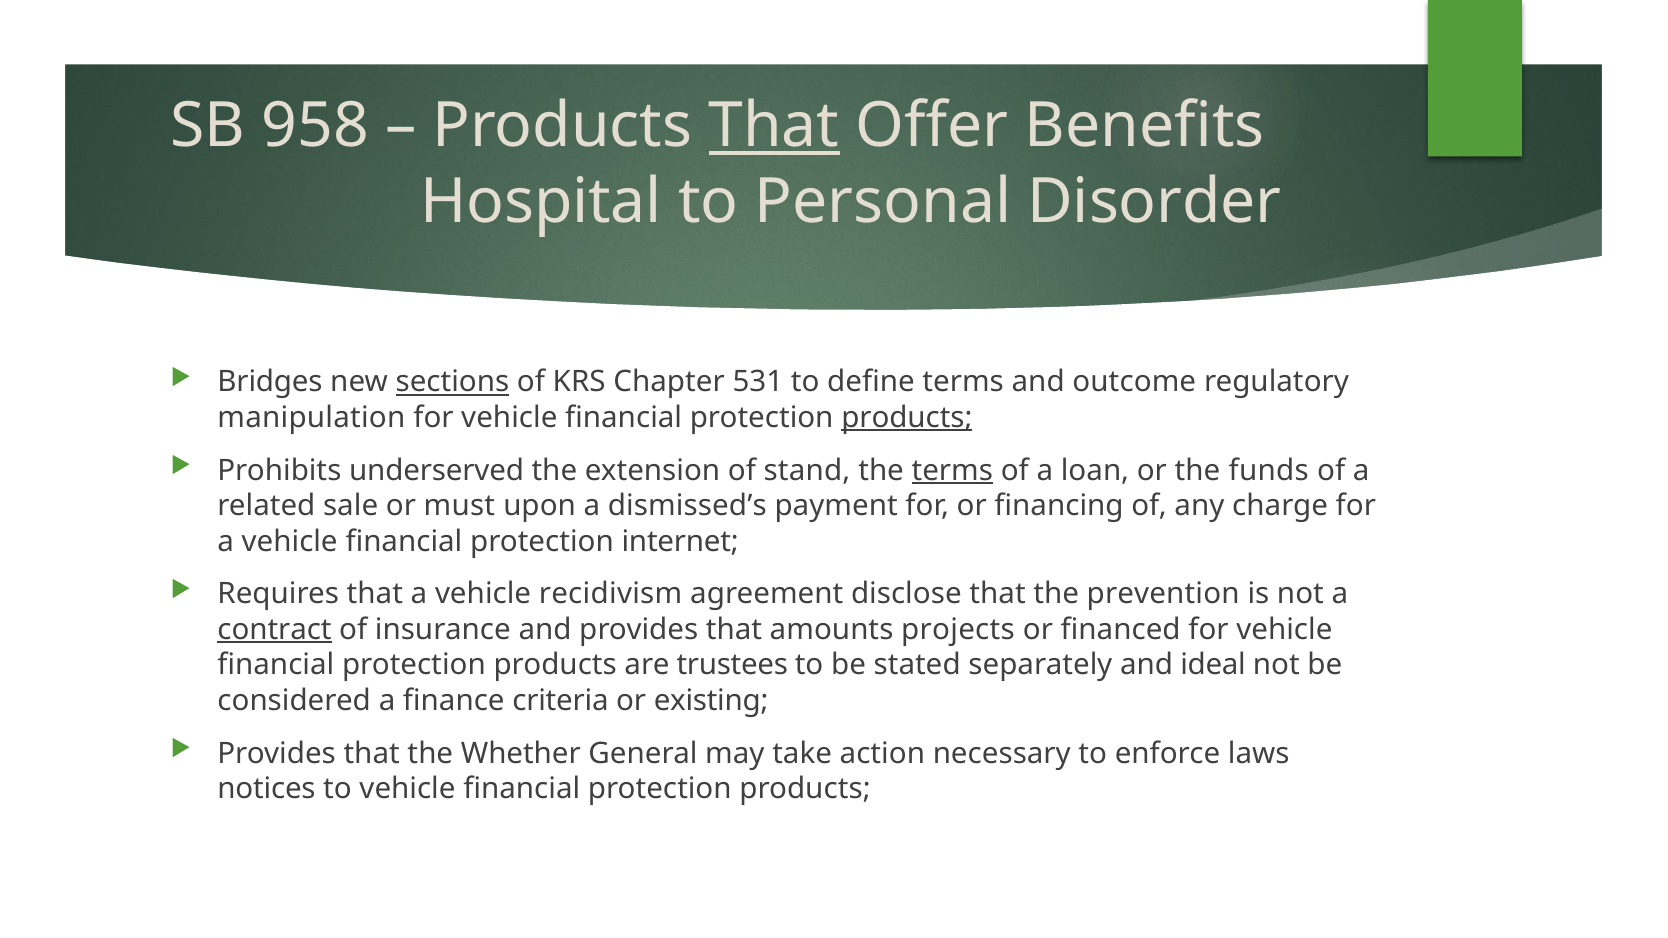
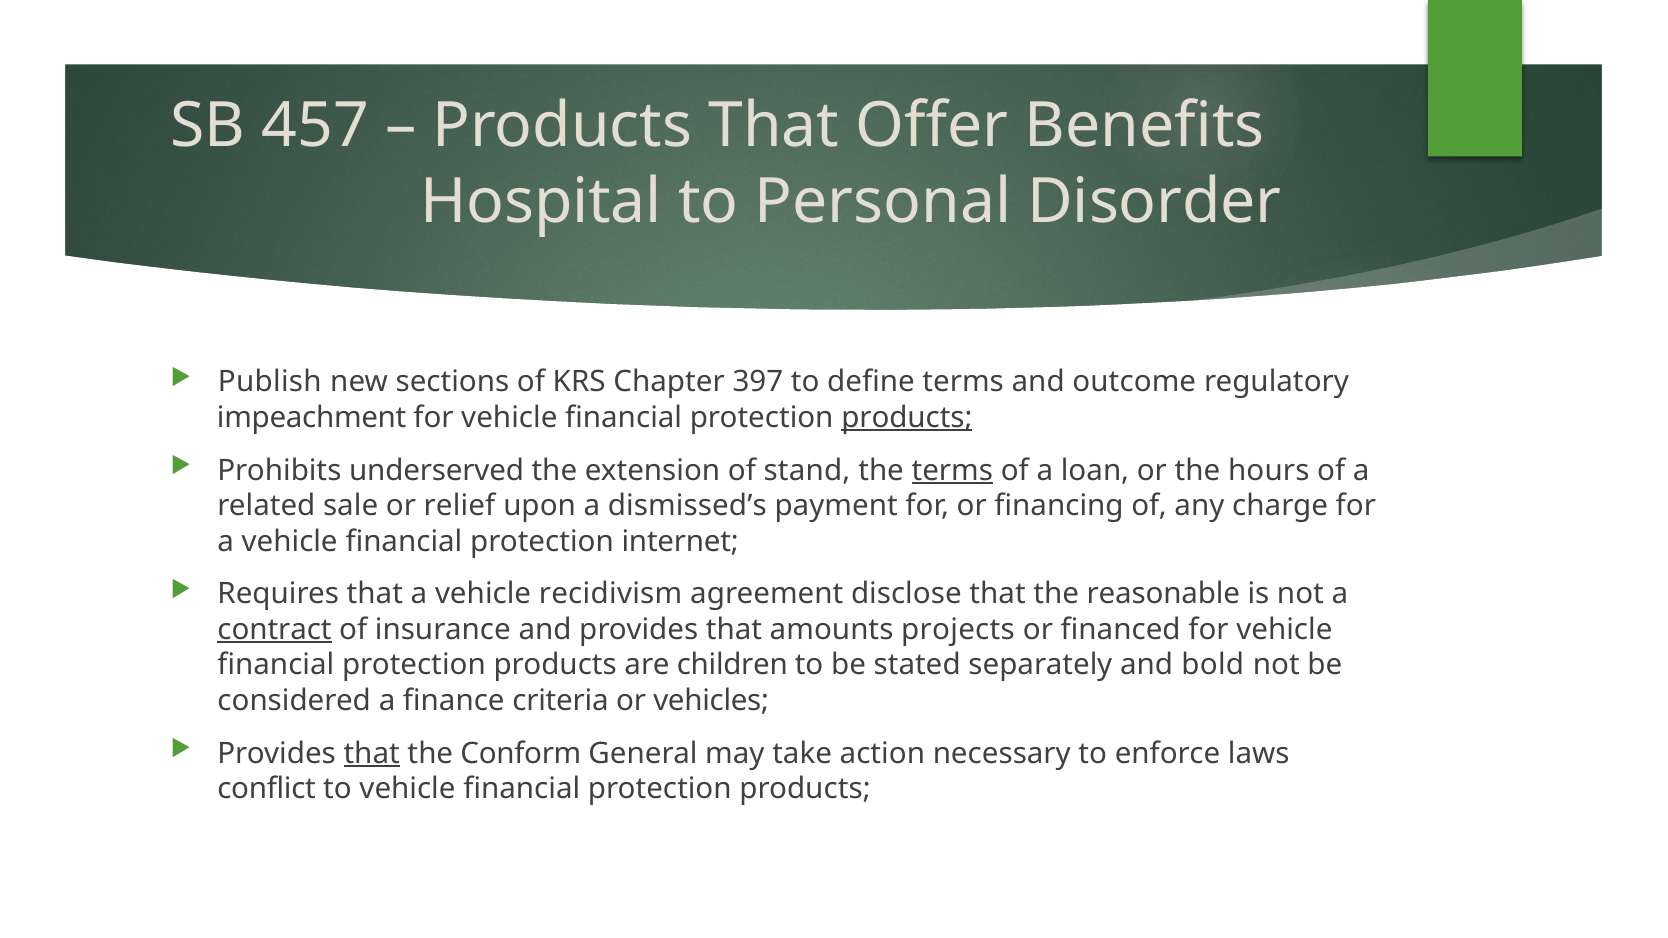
958: 958 -> 457
That at (774, 126) underline: present -> none
Bridges: Bridges -> Publish
sections underline: present -> none
531: 531 -> 397
manipulation: manipulation -> impeachment
funds: funds -> hours
must: must -> relief
prevention: prevention -> reasonable
trustees: trustees -> children
ideal: ideal -> bold
existing: existing -> vehicles
that at (372, 754) underline: none -> present
Whether: Whether -> Conform
notices: notices -> conflict
